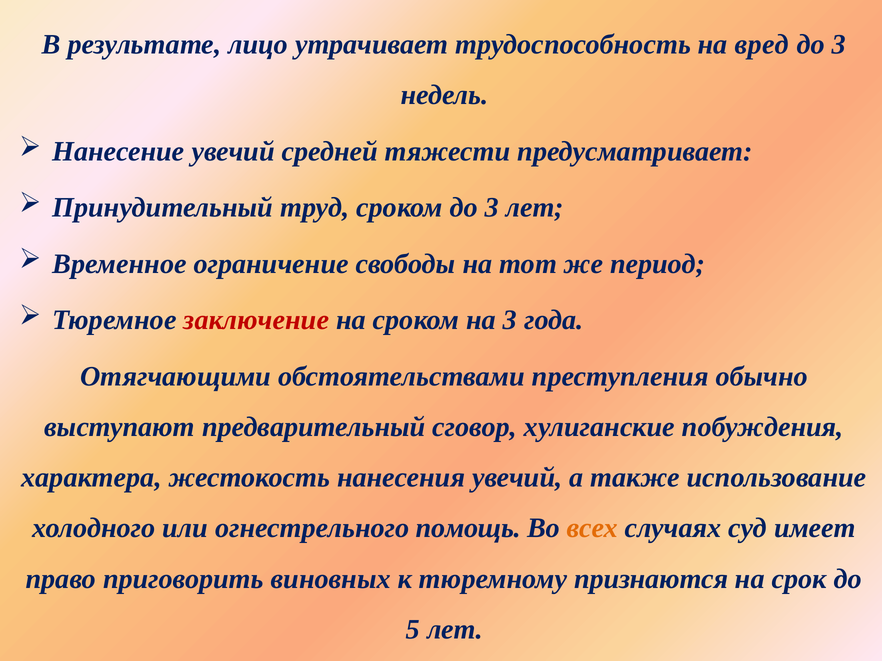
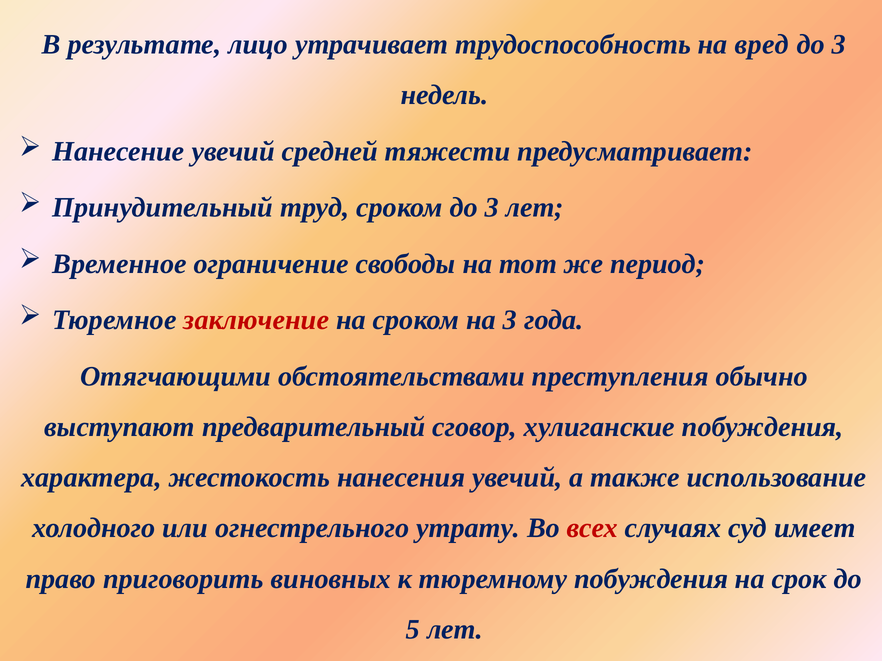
помощь: помощь -> утрату
всех colour: orange -> red
тюремному признаются: признаются -> побуждения
